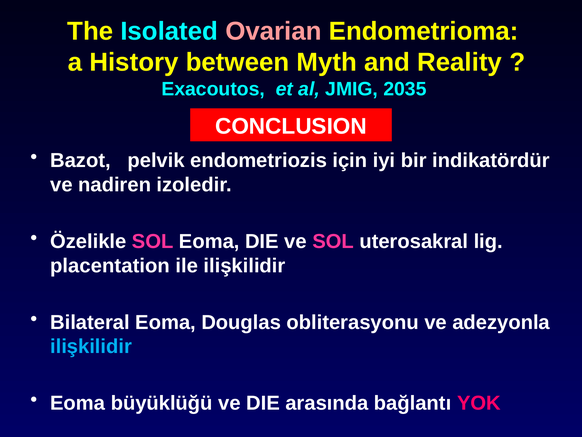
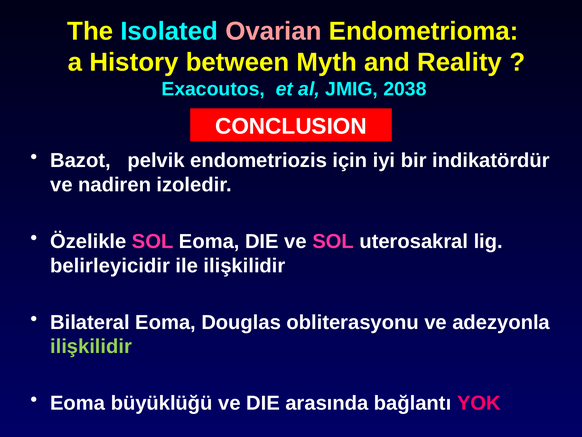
2035: 2035 -> 2038
placentation: placentation -> belirleyicidir
ilişkilidir at (91, 346) colour: light blue -> light green
